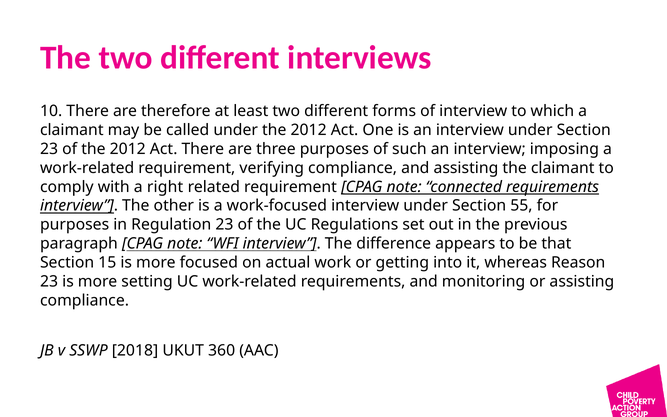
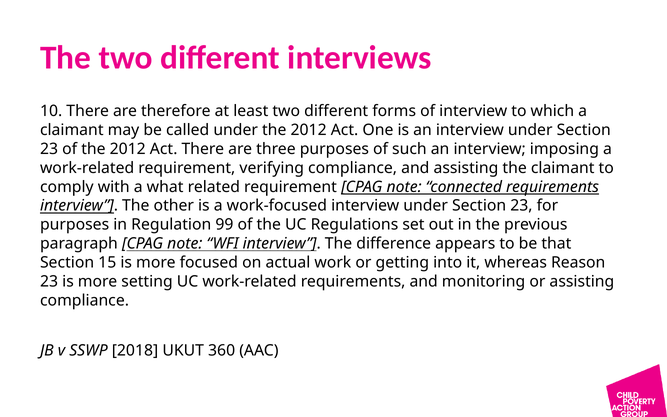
right: right -> what
55 at (521, 206): 55 -> 23
Regulation 23: 23 -> 99
